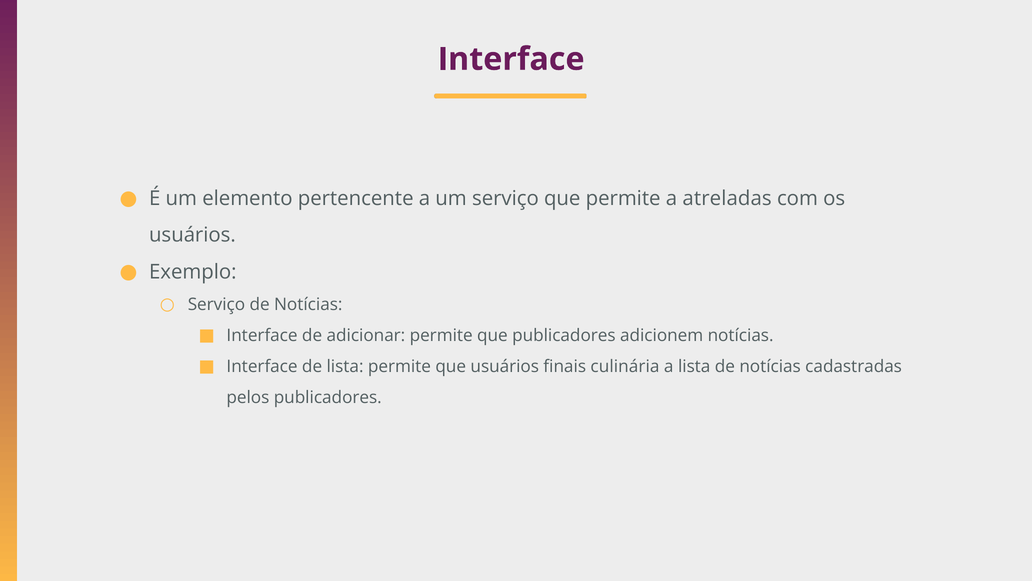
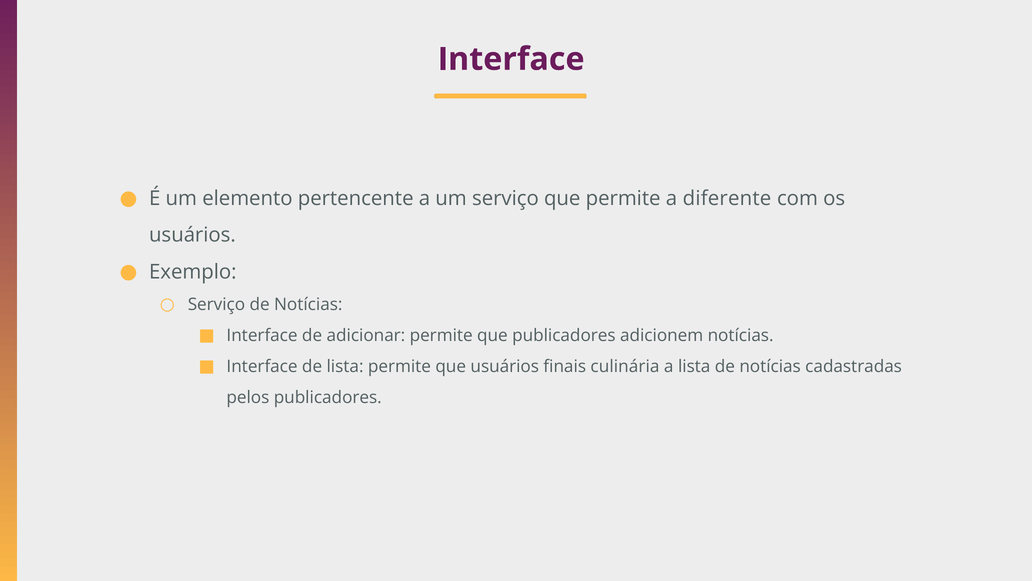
atreladas: atreladas -> diferente
